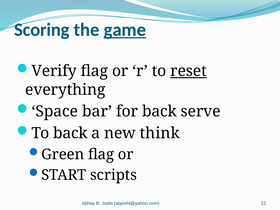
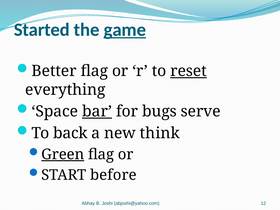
Scoring: Scoring -> Started
Verify: Verify -> Better
bar underline: none -> present
for back: back -> bugs
Green underline: none -> present
scripts: scripts -> before
